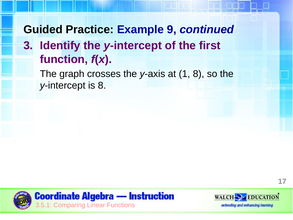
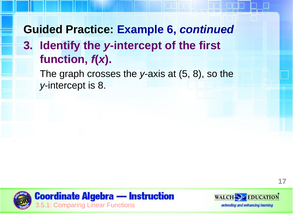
9: 9 -> 6
1: 1 -> 5
